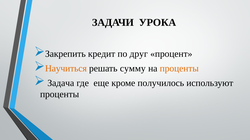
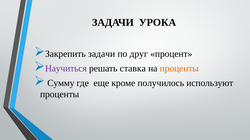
Закрепить кредит: кредит -> задачи
Научиться colour: orange -> purple
сумму: сумму -> ставка
Задача: Задача -> Сумму
